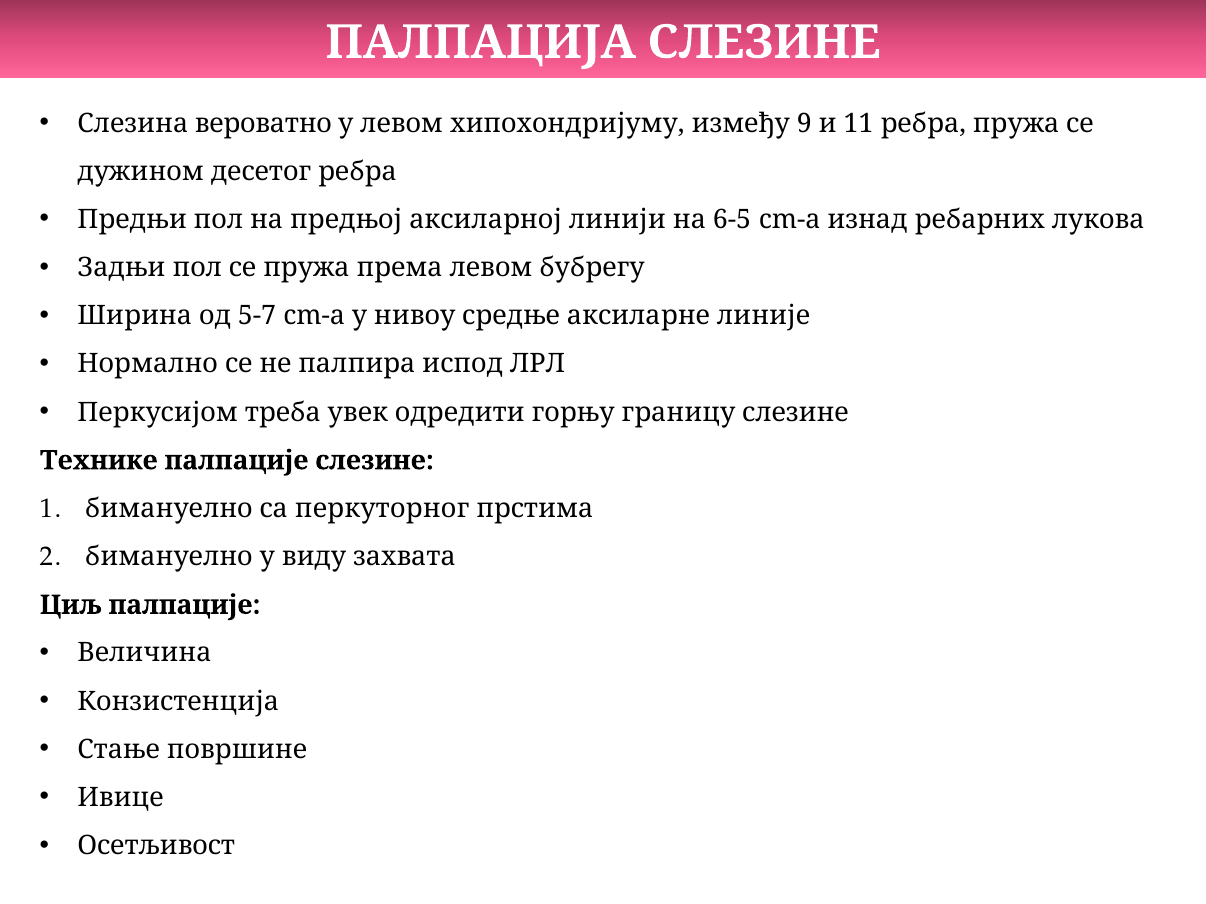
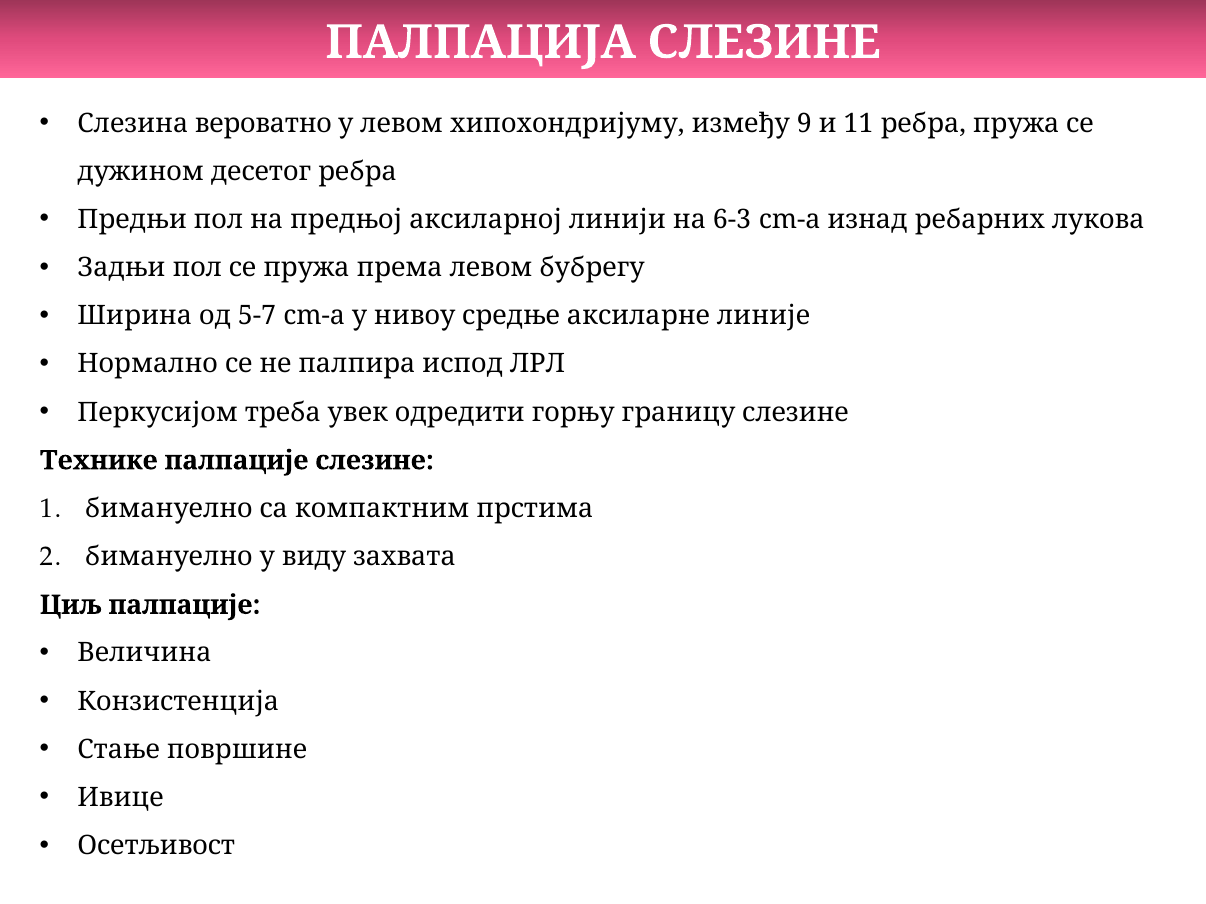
6-5: 6-5 -> 6-3
перкуторног: перкуторног -> компактним
